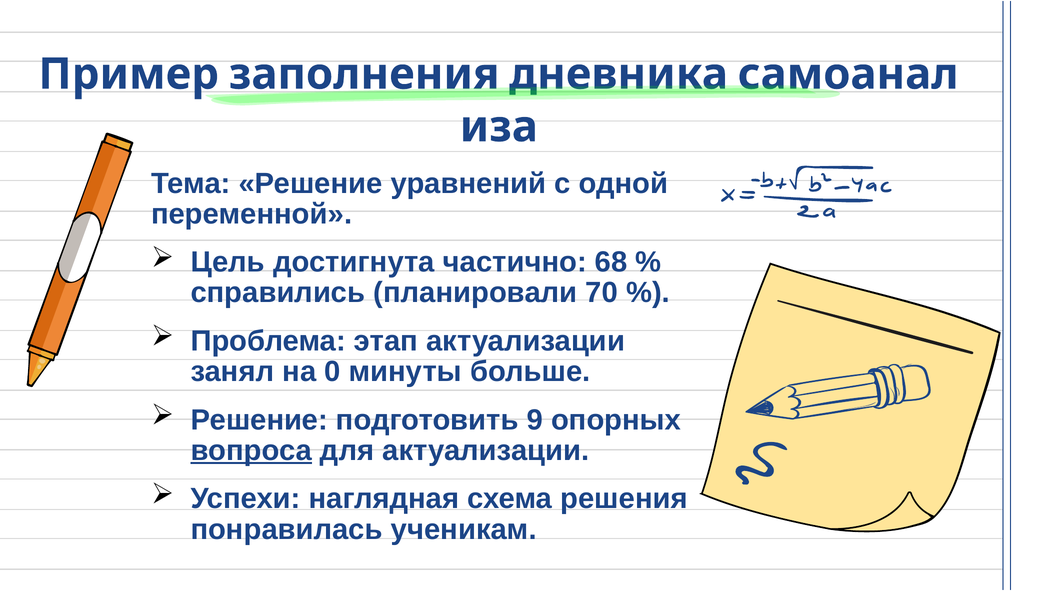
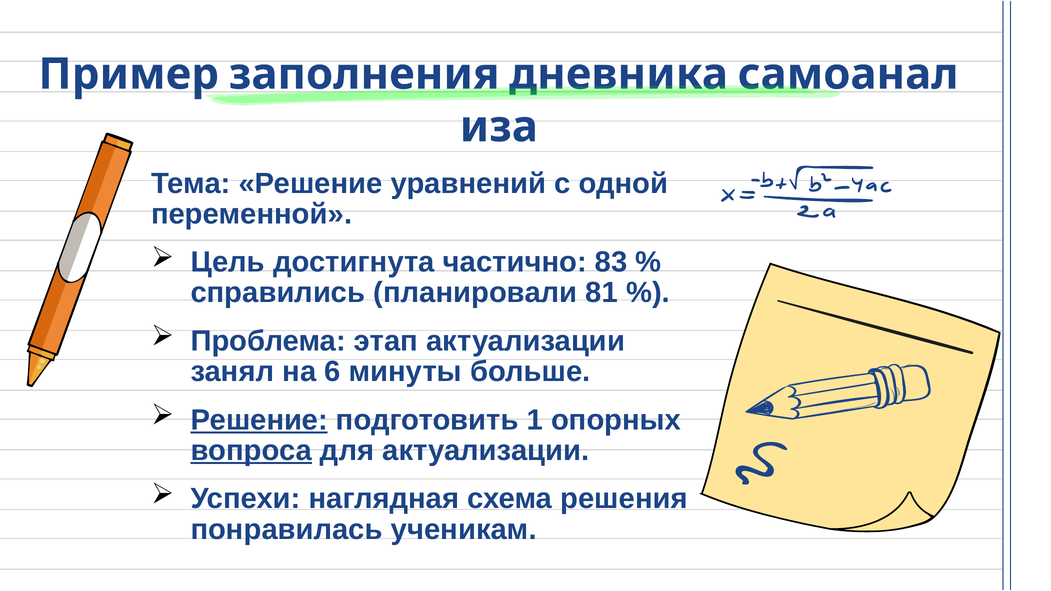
68: 68 -> 83
70: 70 -> 81
0: 0 -> 6
Решение at (259, 420) underline: none -> present
9: 9 -> 1
